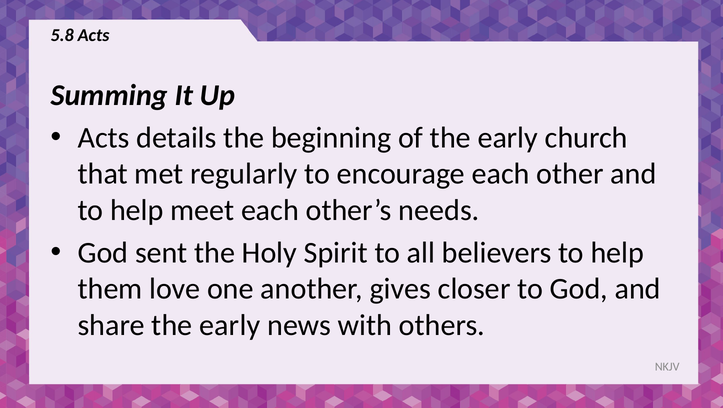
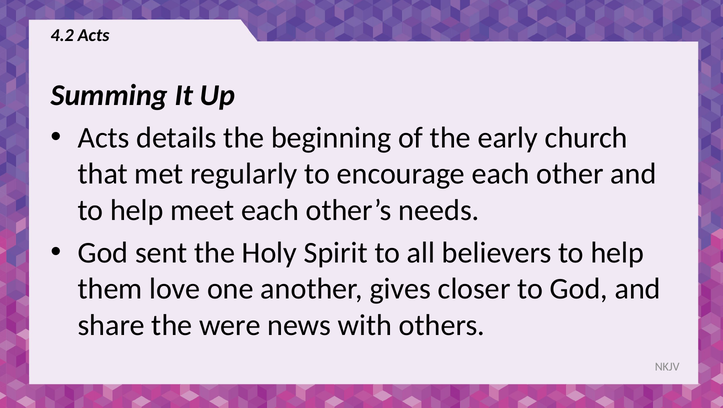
5.8: 5.8 -> 4.2
share the early: early -> were
